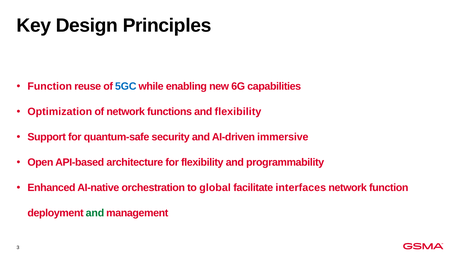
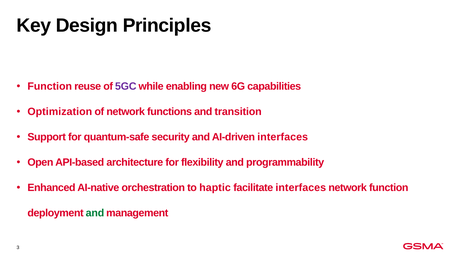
5GC colour: blue -> purple
and flexibility: flexibility -> transition
AI-driven immersive: immersive -> interfaces
global: global -> haptic
